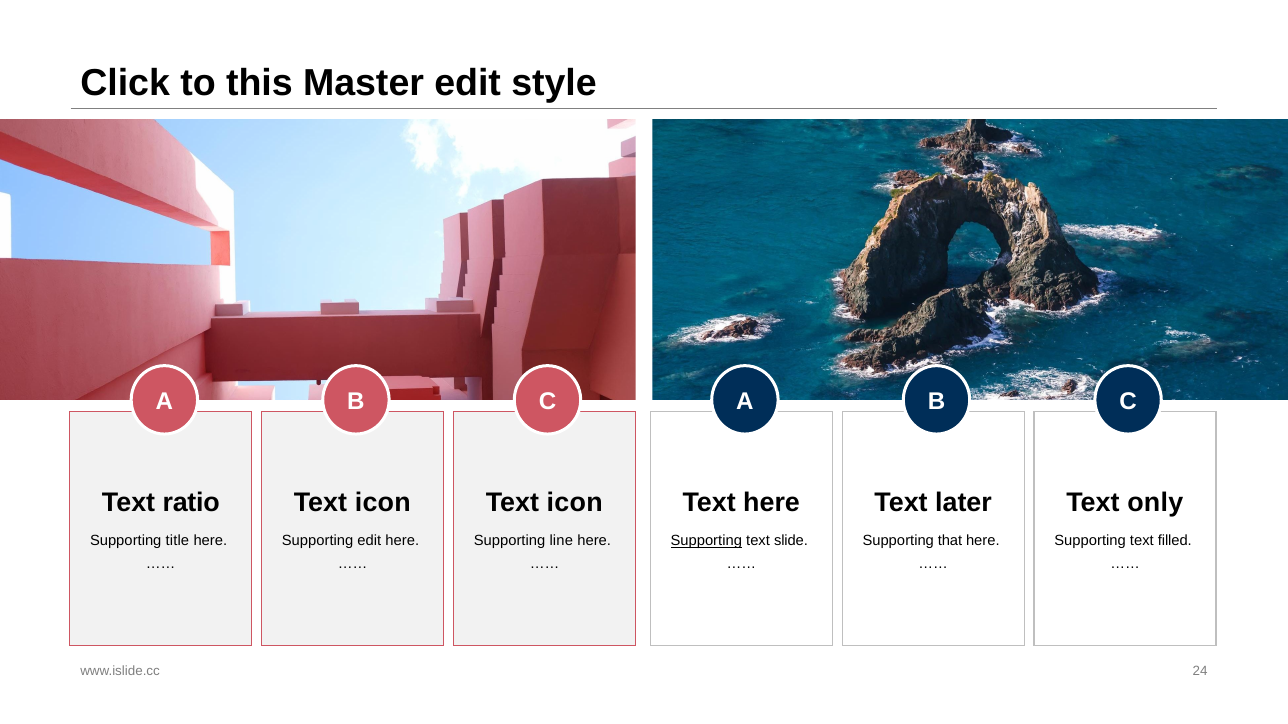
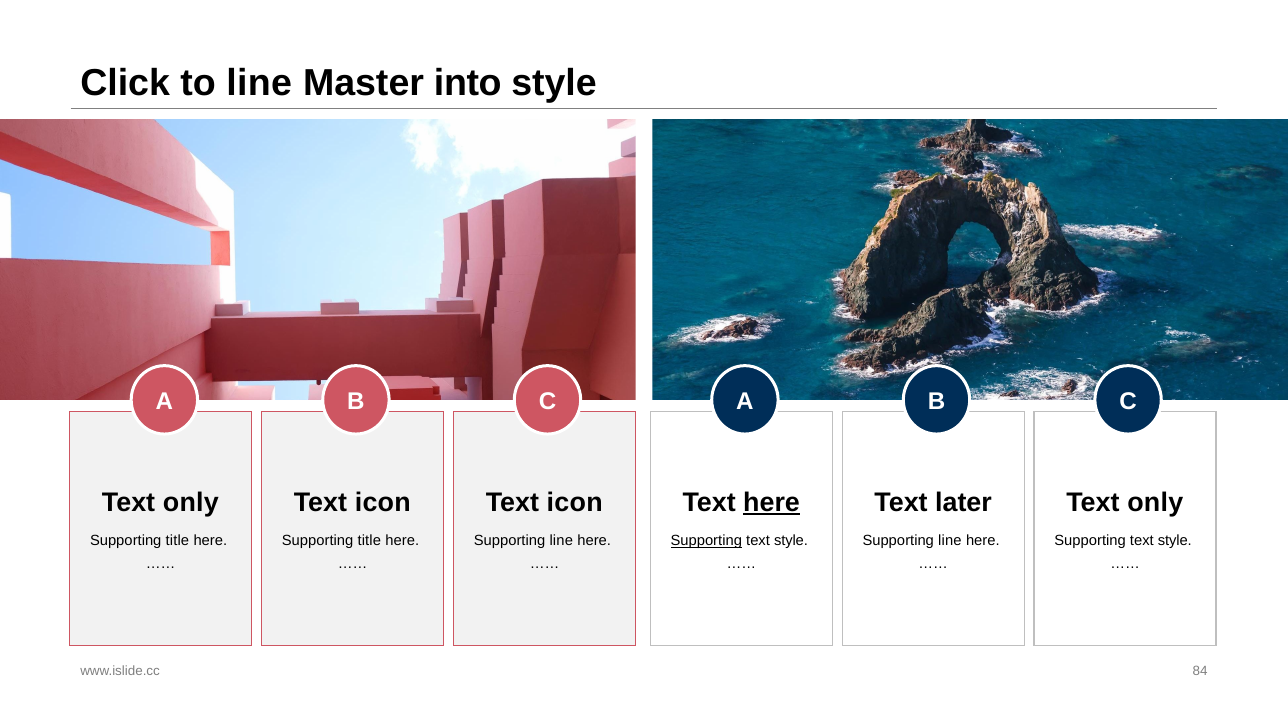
to this: this -> line
Master edit: edit -> into
ratio at (191, 503): ratio -> only
here at (772, 503) underline: none -> present
edit at (369, 541): edit -> title
slide at (791, 541): slide -> style
that at (950, 541): that -> line
filled at (1175, 541): filled -> style
24: 24 -> 84
